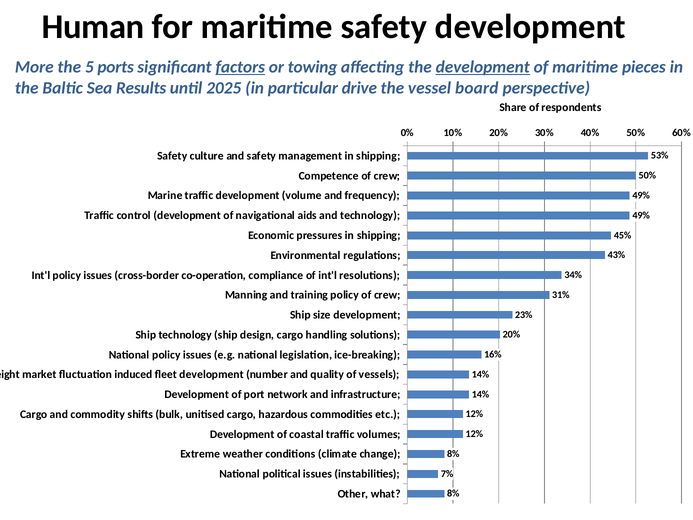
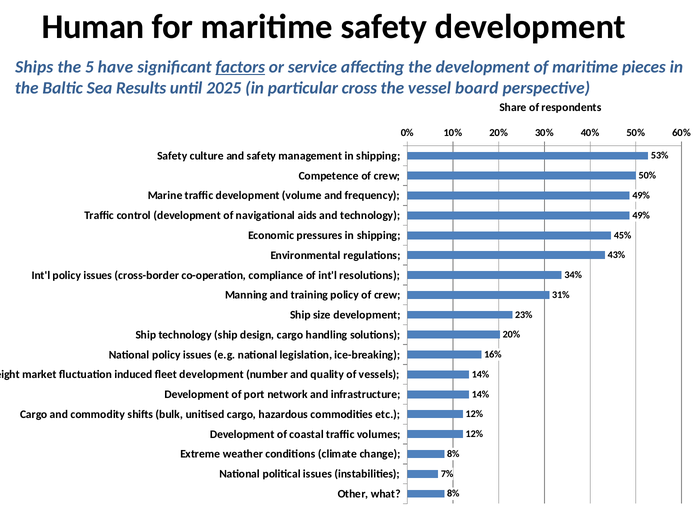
More: More -> Ships
ports: ports -> have
towing: towing -> service
development at (483, 67) underline: present -> none
drive: drive -> cross
